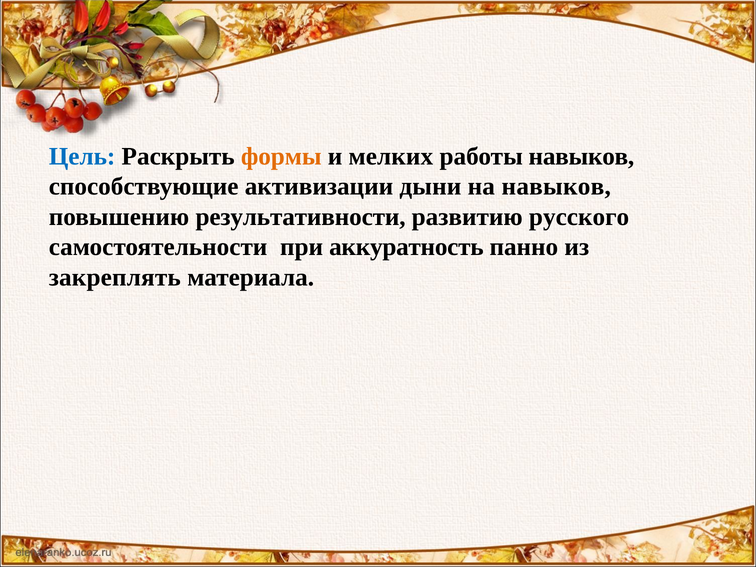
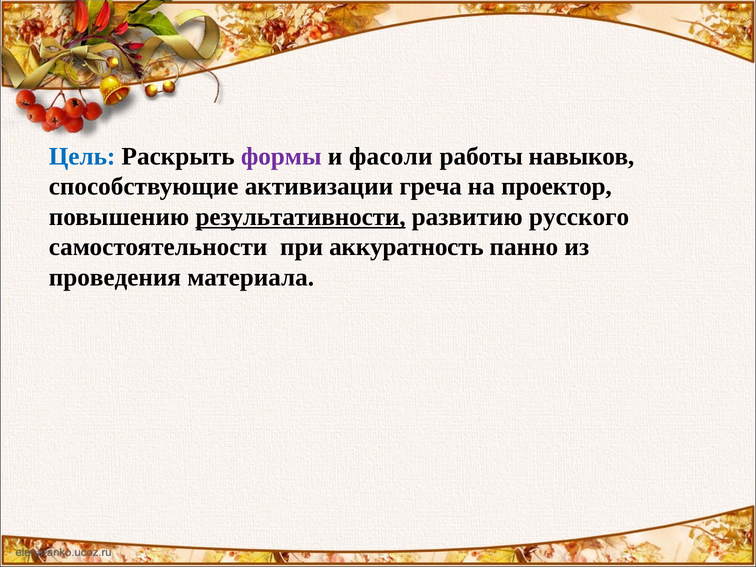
формы colour: orange -> purple
мелких: мелких -> фасоли
дыни: дыни -> греча
на навыков: навыков -> проектор
результативности underline: none -> present
закреплять: закреплять -> проведения
